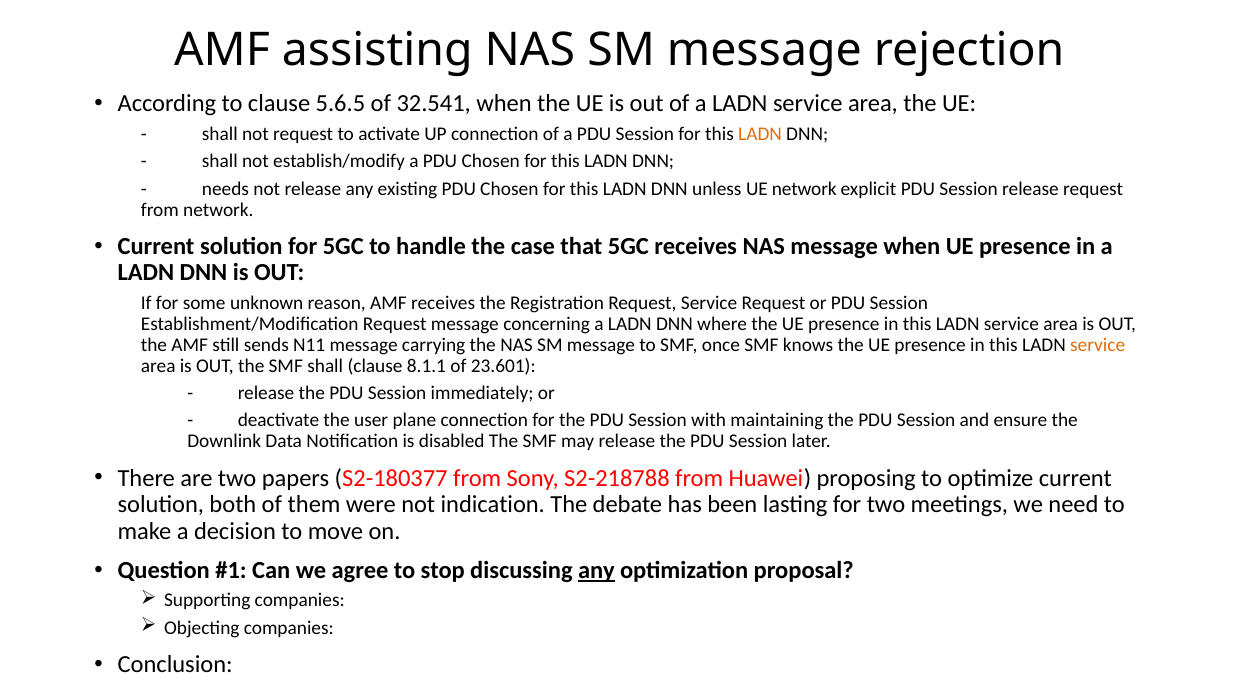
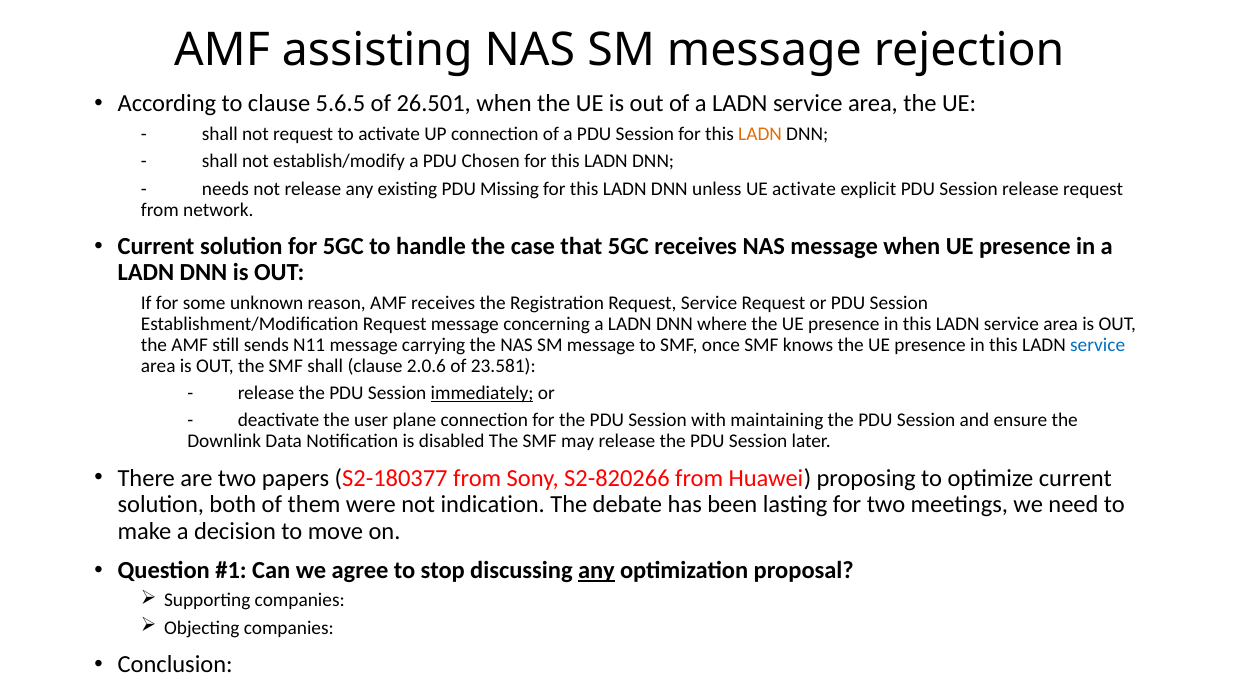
32.541: 32.541 -> 26.501
existing PDU Chosen: Chosen -> Missing
UE network: network -> activate
service at (1098, 345) colour: orange -> blue
8.1.1: 8.1.1 -> 2.0.6
23.601: 23.601 -> 23.581
immediately underline: none -> present
S2-218788: S2-218788 -> S2-820266
